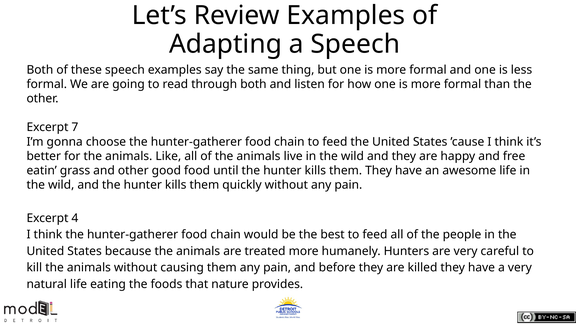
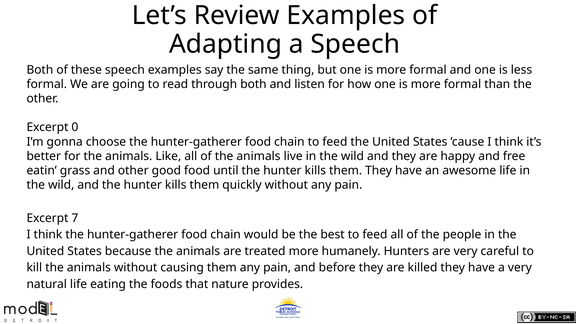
7: 7 -> 0
4: 4 -> 7
